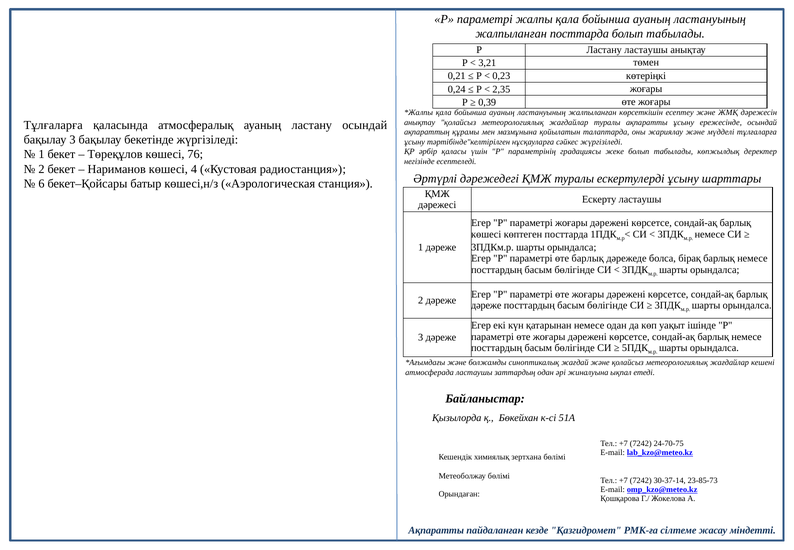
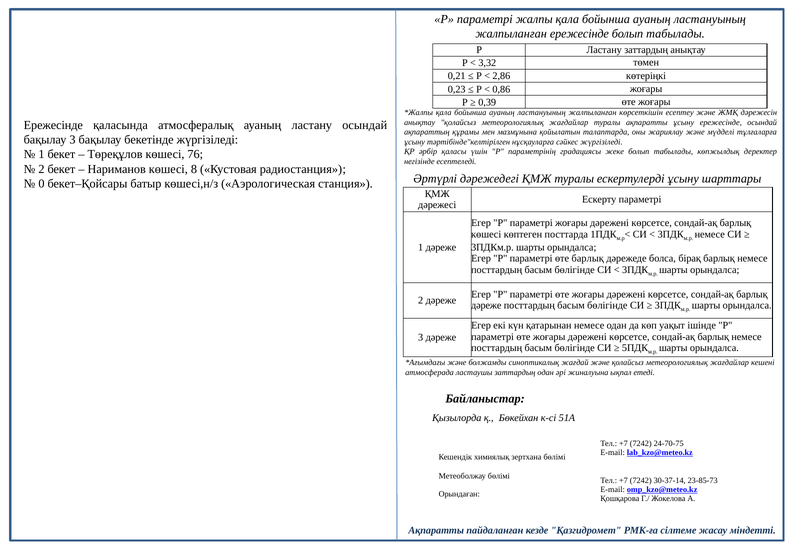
жалпыланған посттарда: посттарда -> ережесінде
Ластану ластаушы: ластаушы -> заттардың
3,21: 3,21 -> 3,32
0,23: 0,23 -> 2,86
0,24: 0,24 -> 0,23
2,35: 2,35 -> 0,86
Тұлғаларға at (53, 125): Тұлғаларға -> Ережесінде
4: 4 -> 8
6: 6 -> 0
Ескерту ластаушы: ластаушы -> параметрі
